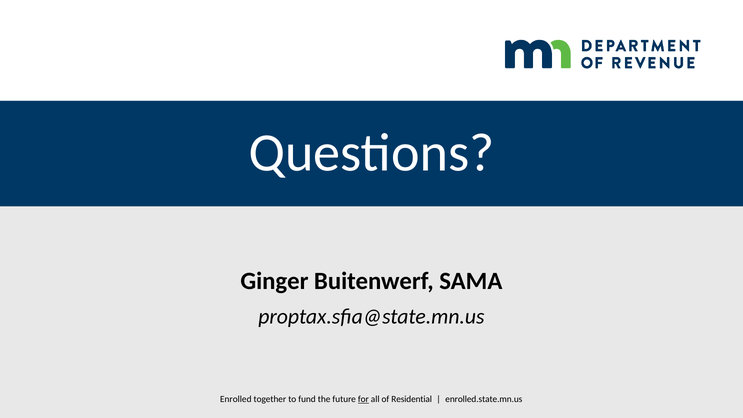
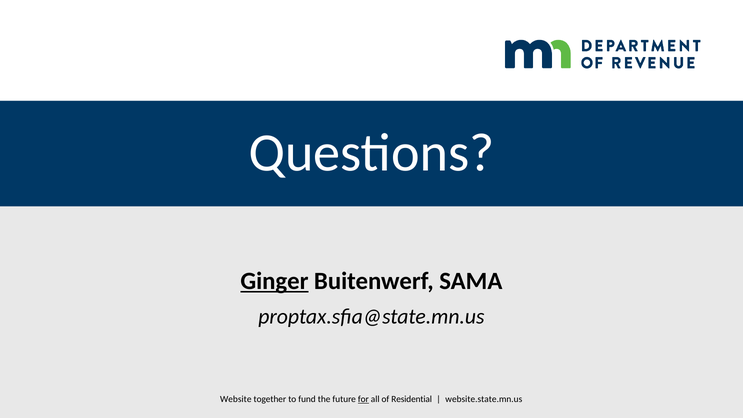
Ginger underline: none -> present
Enrolled: Enrolled -> Website
enrolled.state.mn.us: enrolled.state.mn.us -> website.state.mn.us
